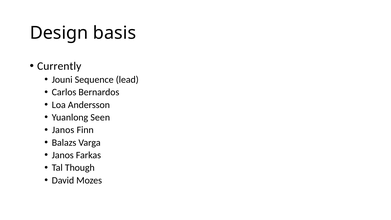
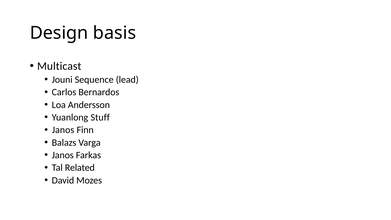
Currently: Currently -> Multicast
Seen: Seen -> Stuff
Though: Though -> Related
